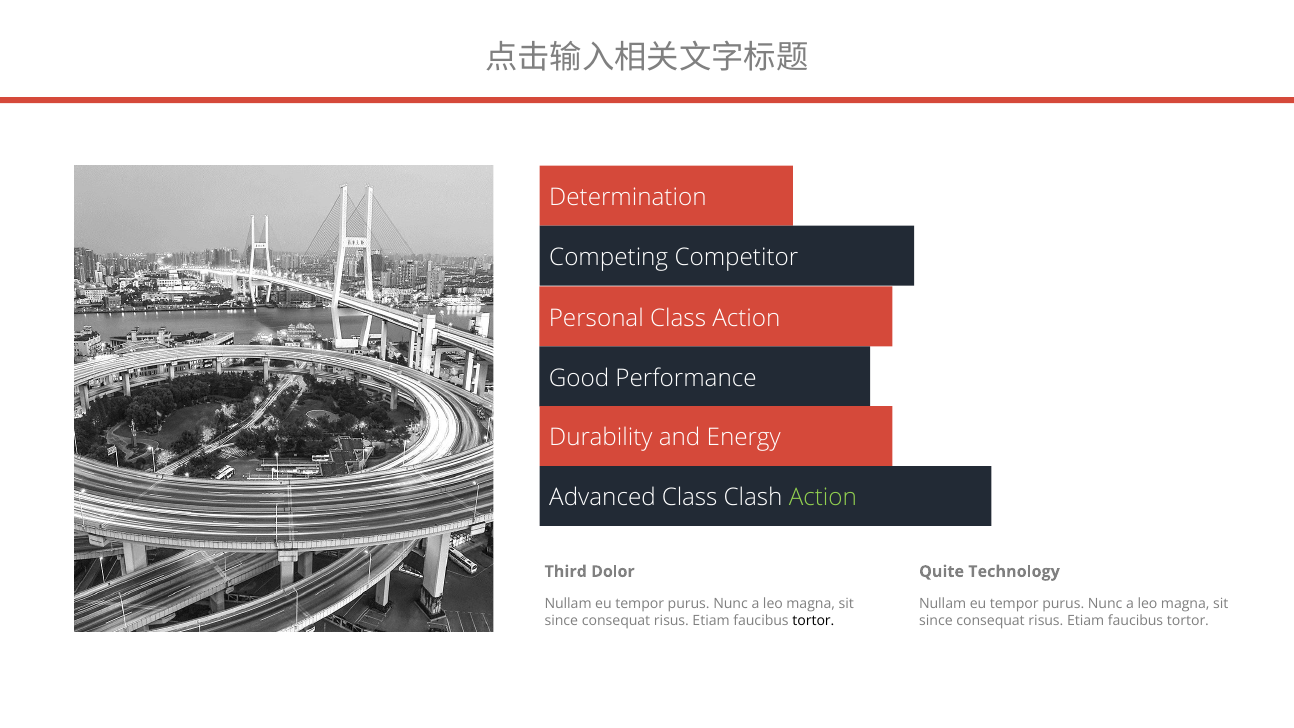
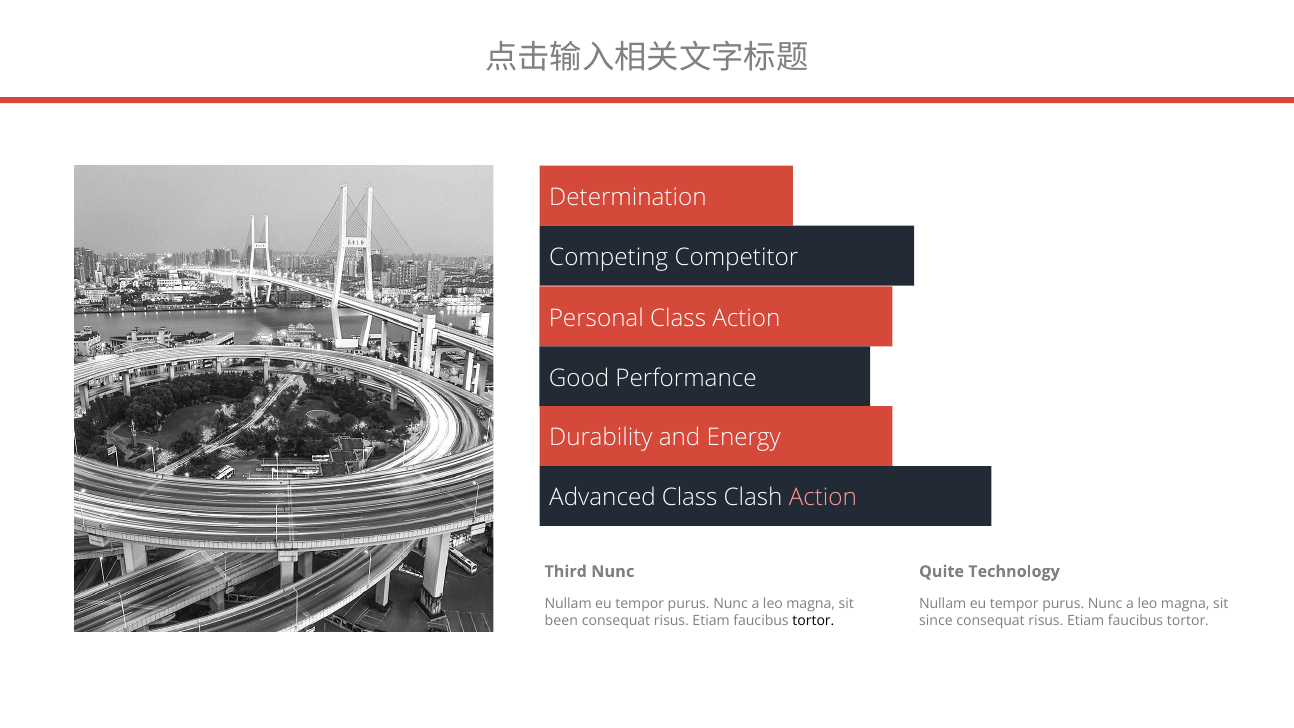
Action at (823, 498) colour: light green -> pink
Third Dolor: Dolor -> Nunc
since at (561, 621): since -> been
